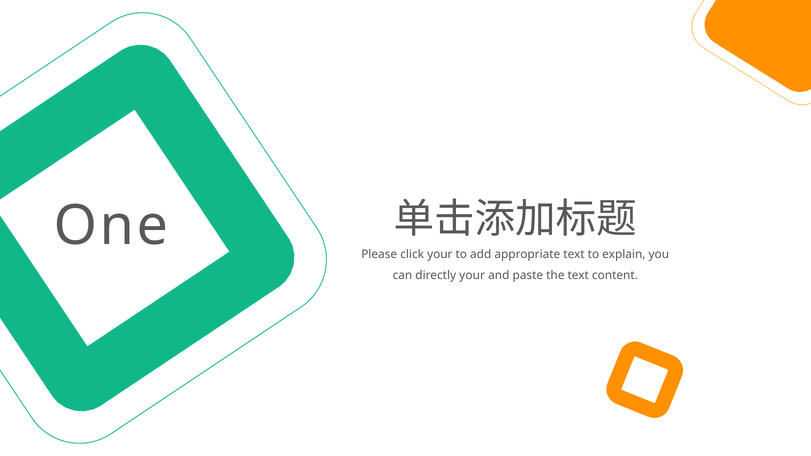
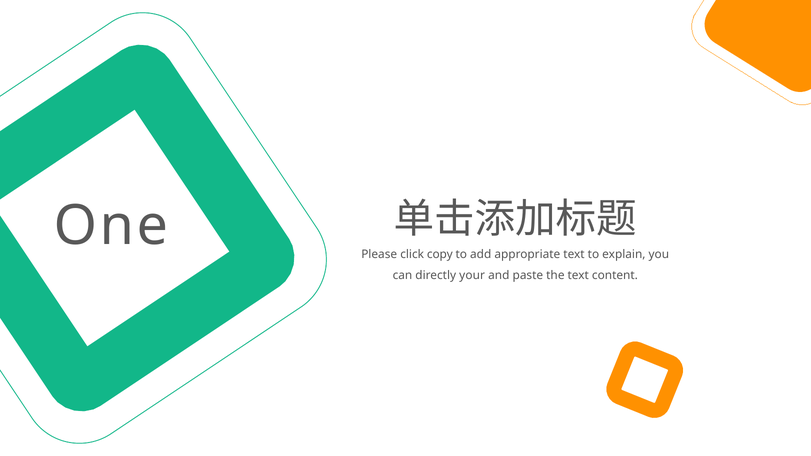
click your: your -> copy
